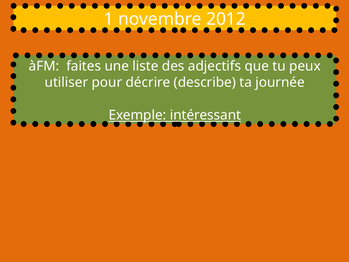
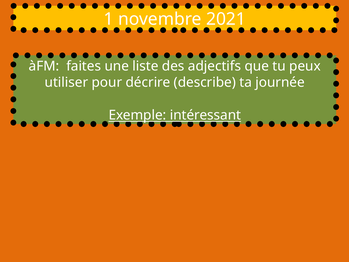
2012: 2012 -> 2021
